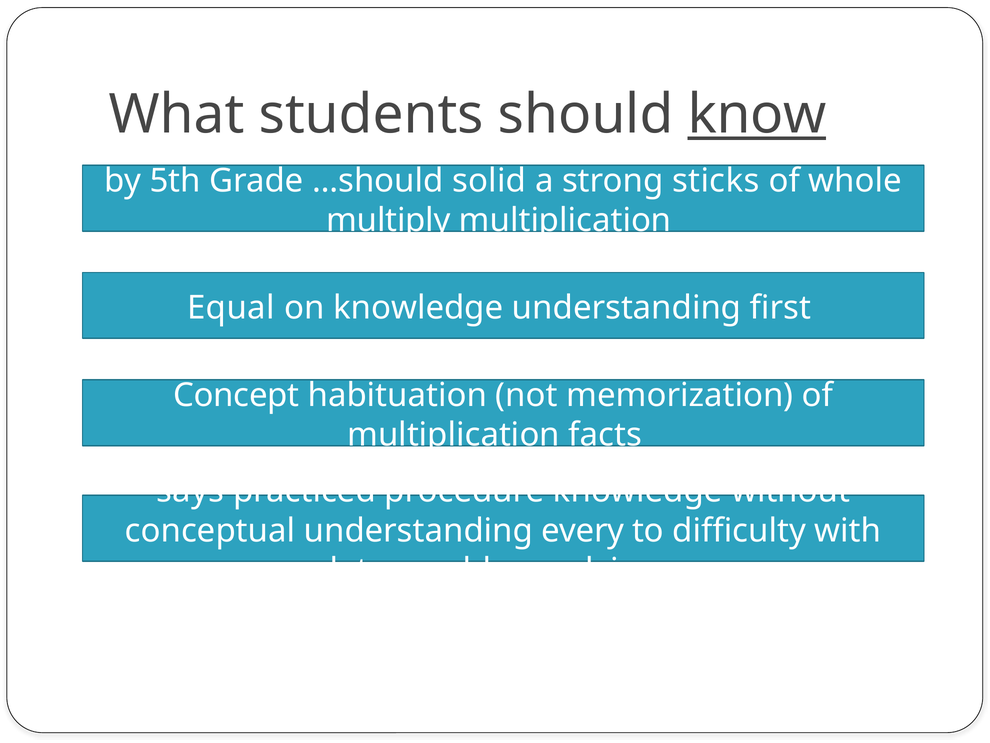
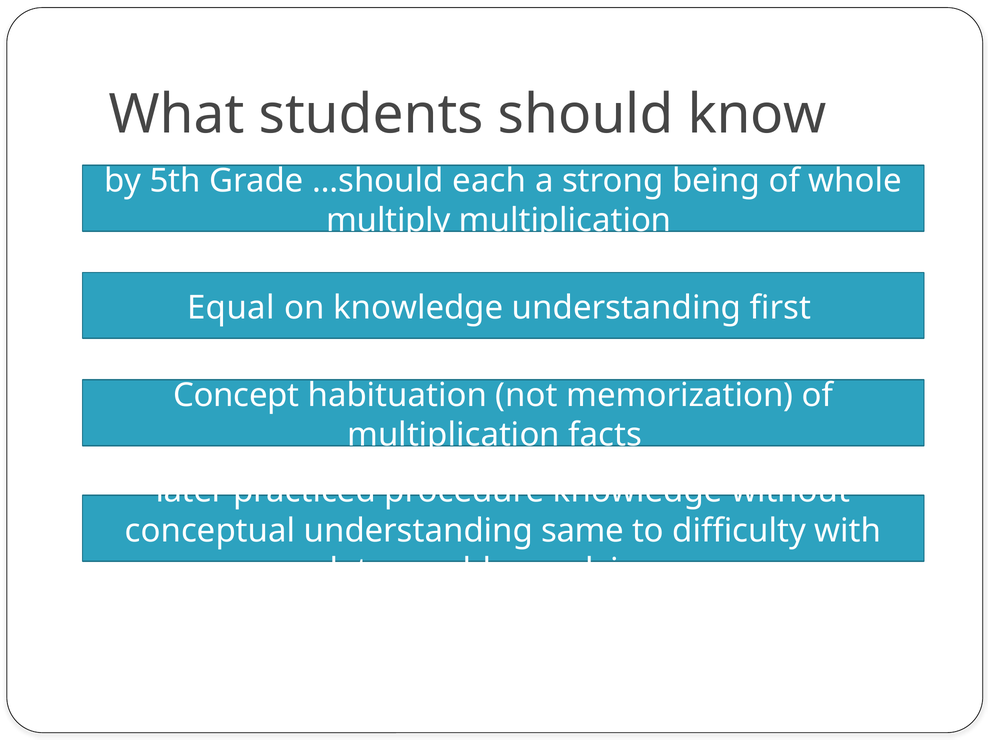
know underline: present -> none
solid: solid -> each
sticks: sticks -> being
says at (190, 491): says -> later
every: every -> same
